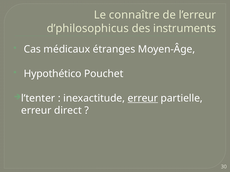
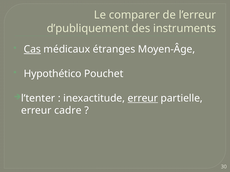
connaître: connaître -> comparer
d’philosophicus: d’philosophicus -> d’publiquement
Cas underline: none -> present
direct: direct -> cadre
